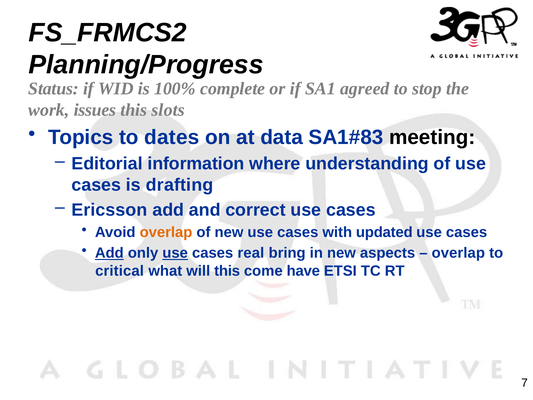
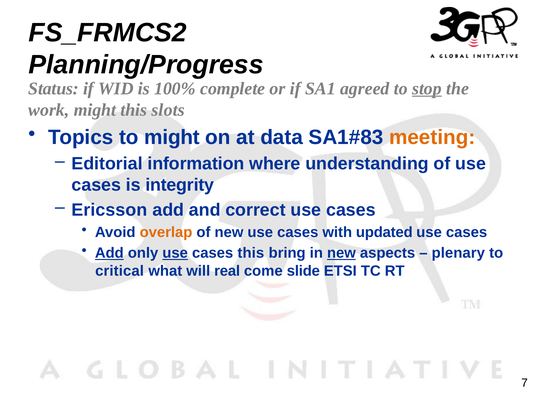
stop underline: none -> present
work issues: issues -> might
to dates: dates -> might
meeting colour: black -> orange
drafting: drafting -> integrity
cases real: real -> this
new at (341, 253) underline: none -> present
overlap at (458, 253): overlap -> plenary
will this: this -> real
have: have -> slide
